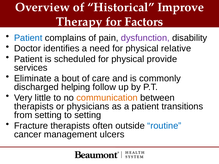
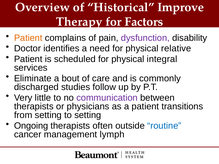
Patient at (28, 38) colour: blue -> orange
provide: provide -> integral
helping: helping -> studies
communication colour: orange -> purple
Fracture: Fracture -> Ongoing
ulcers: ulcers -> lymph
